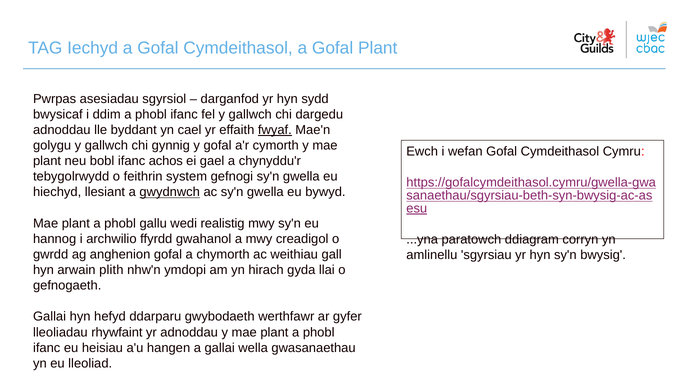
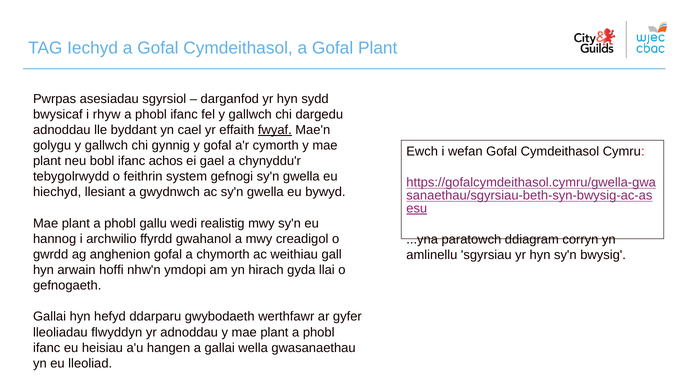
ddim: ddim -> rhyw
gwydnwch underline: present -> none
plith: plith -> hoffi
rhywfaint: rhywfaint -> flwyddyn
